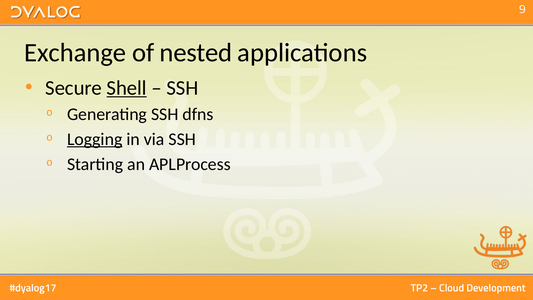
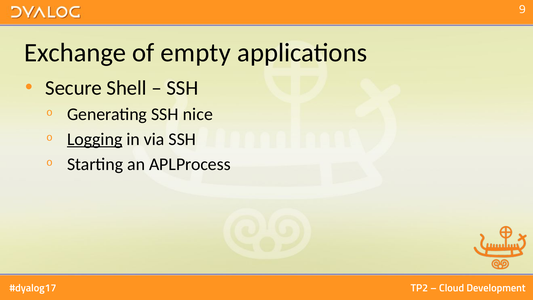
nested: nested -> empty
Shell underline: present -> none
dfns: dfns -> nice
